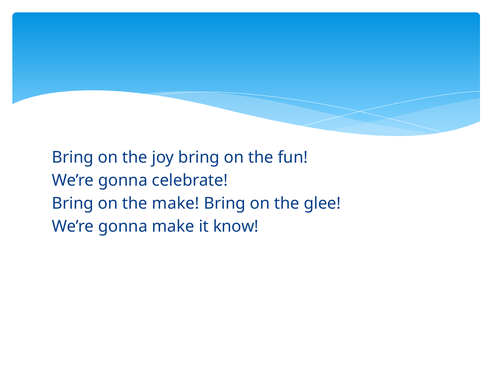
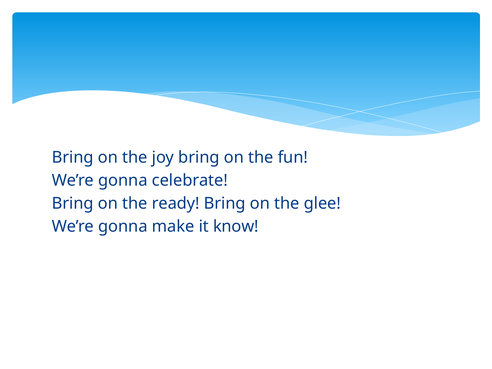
the make: make -> ready
